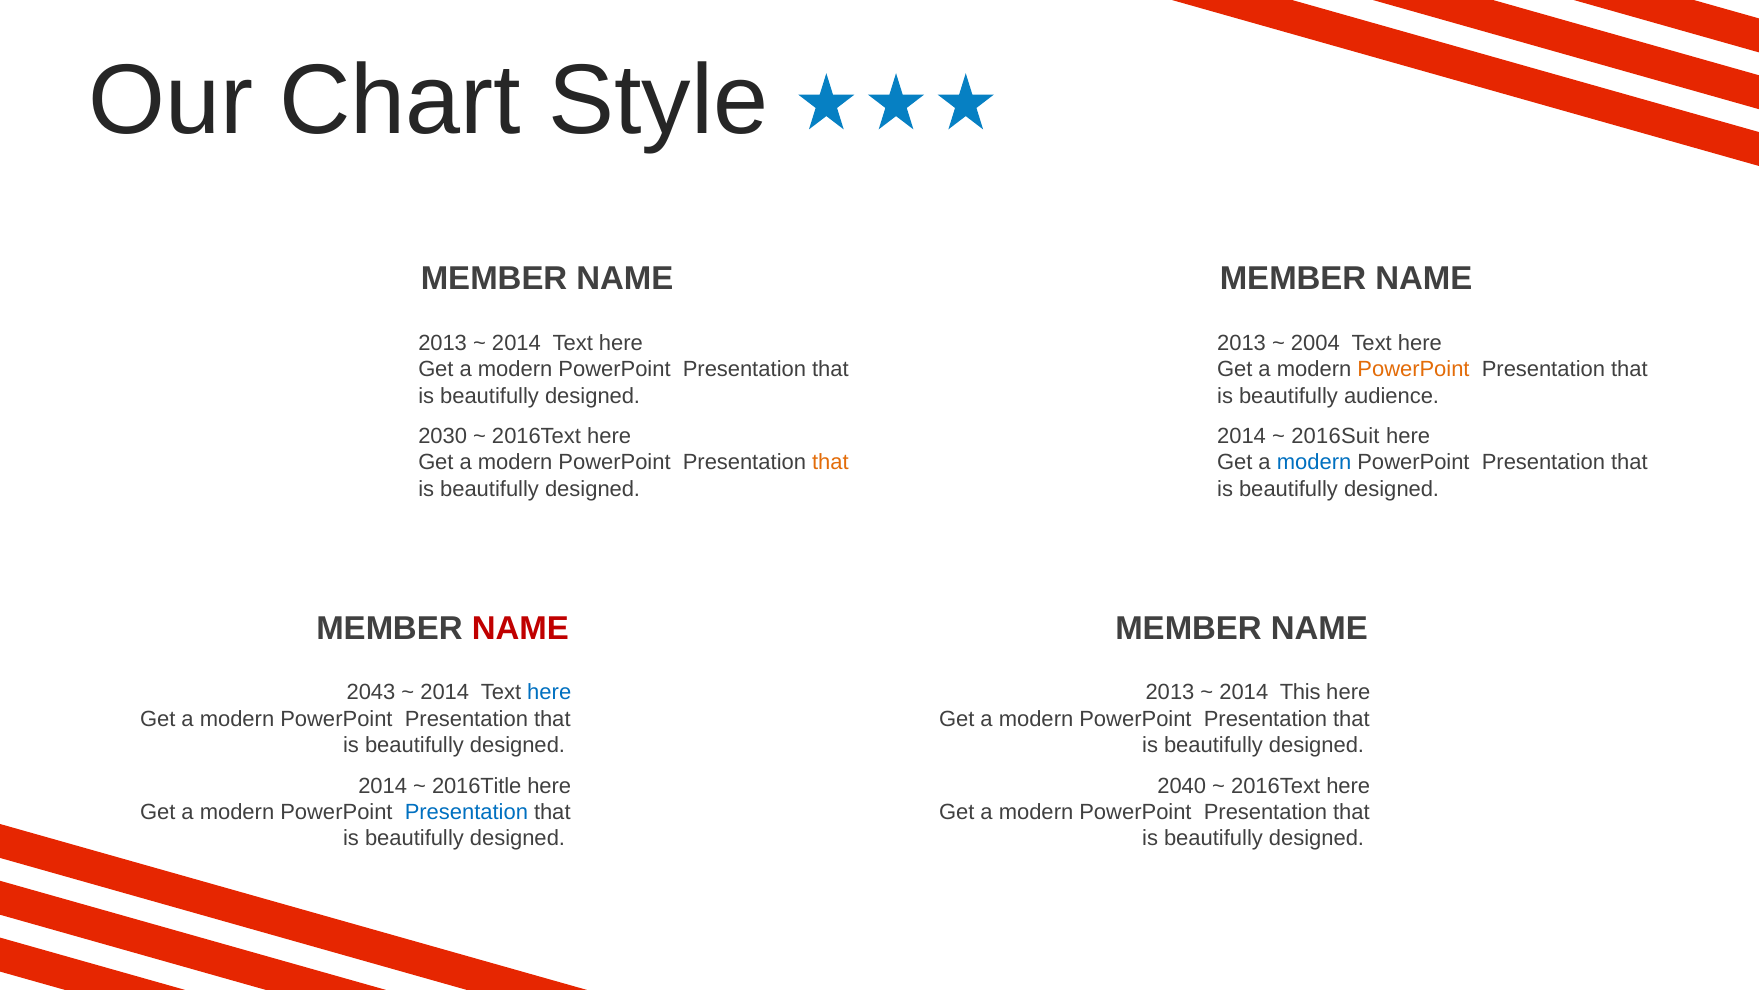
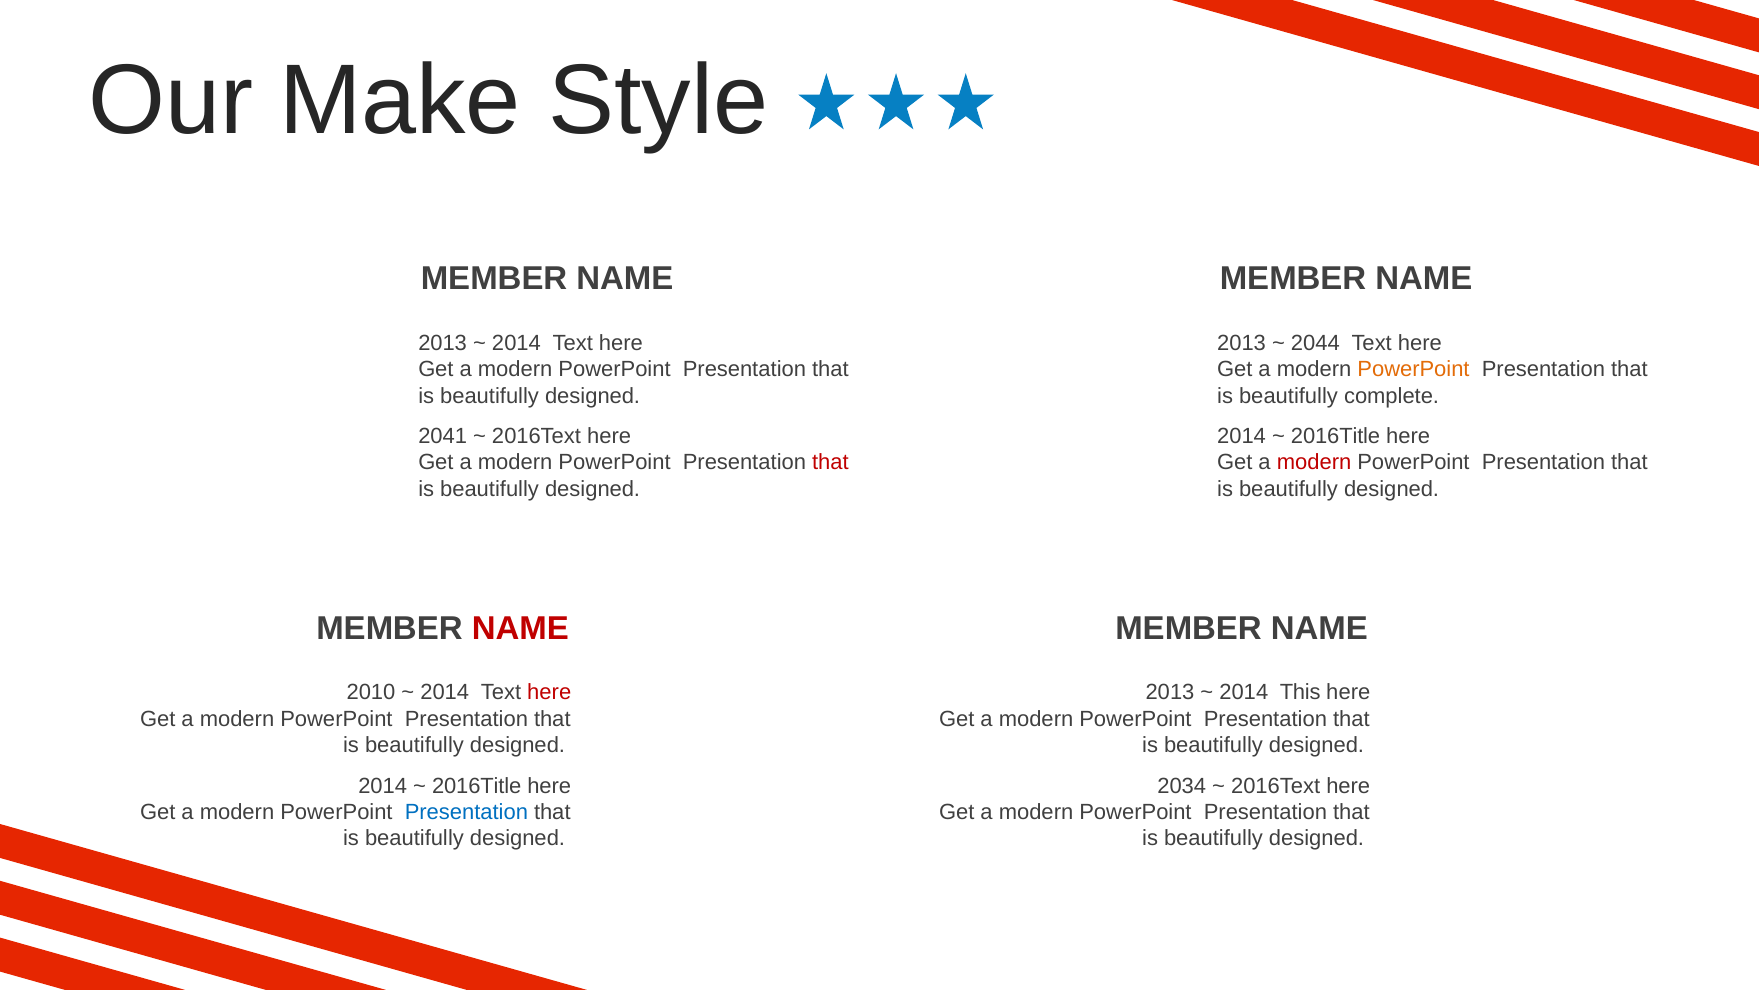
Chart: Chart -> Make
2004: 2004 -> 2044
audience: audience -> complete
2030: 2030 -> 2041
2016Suit at (1335, 436): 2016Suit -> 2016Title
that at (830, 462) colour: orange -> red
modern at (1314, 462) colour: blue -> red
2043: 2043 -> 2010
here at (549, 692) colour: blue -> red
2040: 2040 -> 2034
